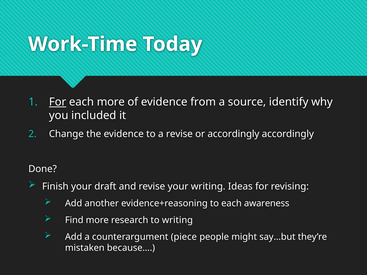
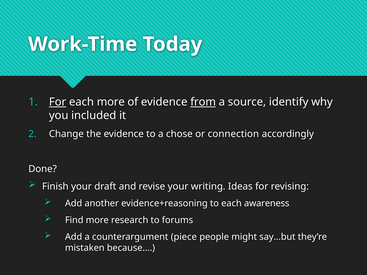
from underline: none -> present
a revise: revise -> chose
or accordingly: accordingly -> connection
to writing: writing -> forums
